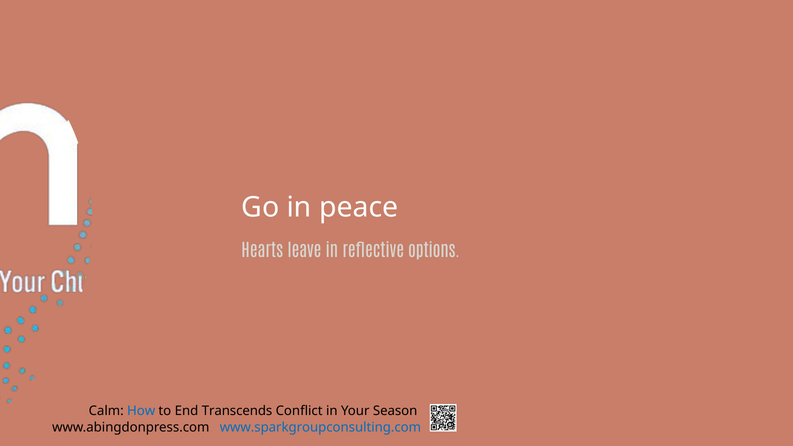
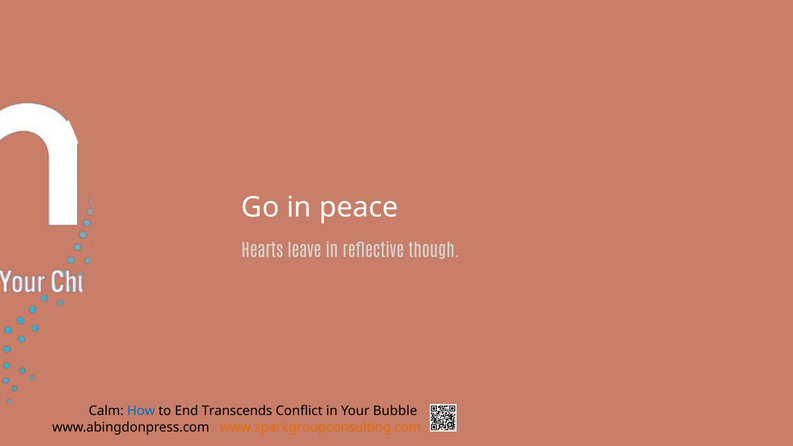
options: options -> though
Season: Season -> Bubble
www.sparkgroupconsulting.com colour: blue -> orange
